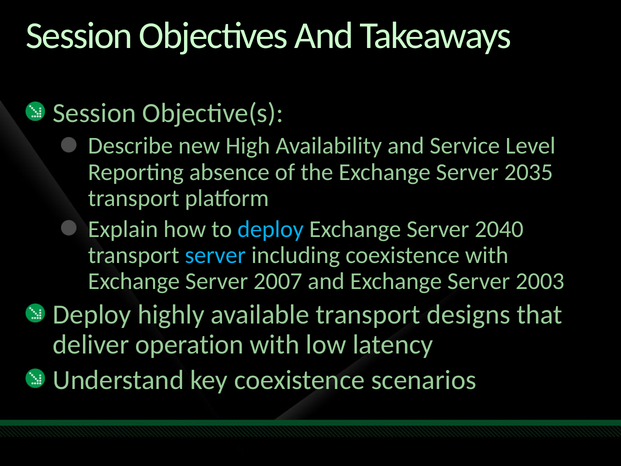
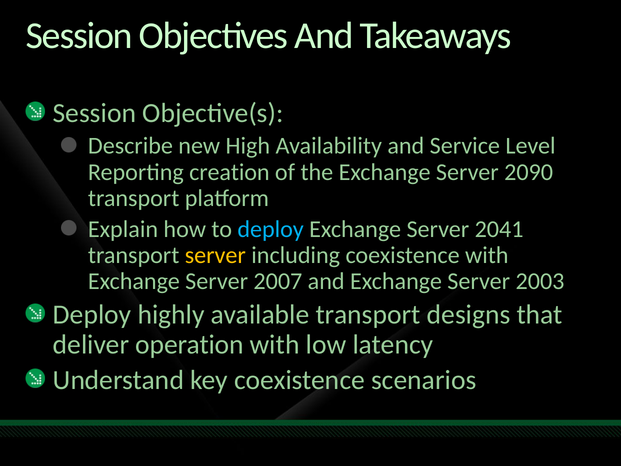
absence: absence -> creation
2035: 2035 -> 2090
2040: 2040 -> 2041
server at (215, 255) colour: light blue -> yellow
